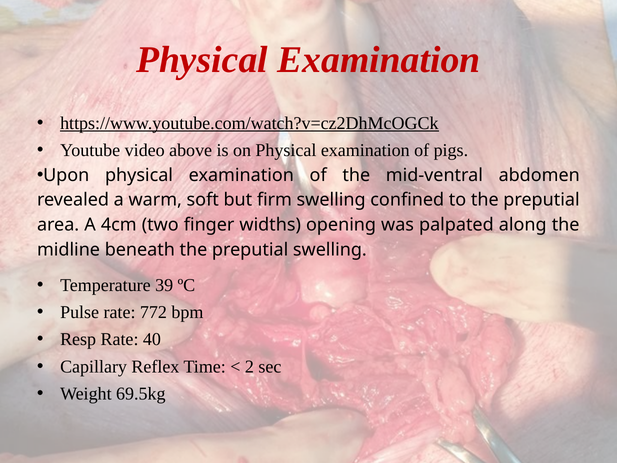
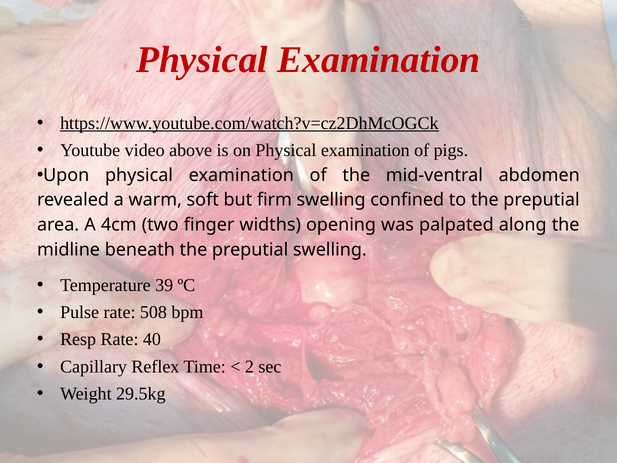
772: 772 -> 508
69.5kg: 69.5kg -> 29.5kg
